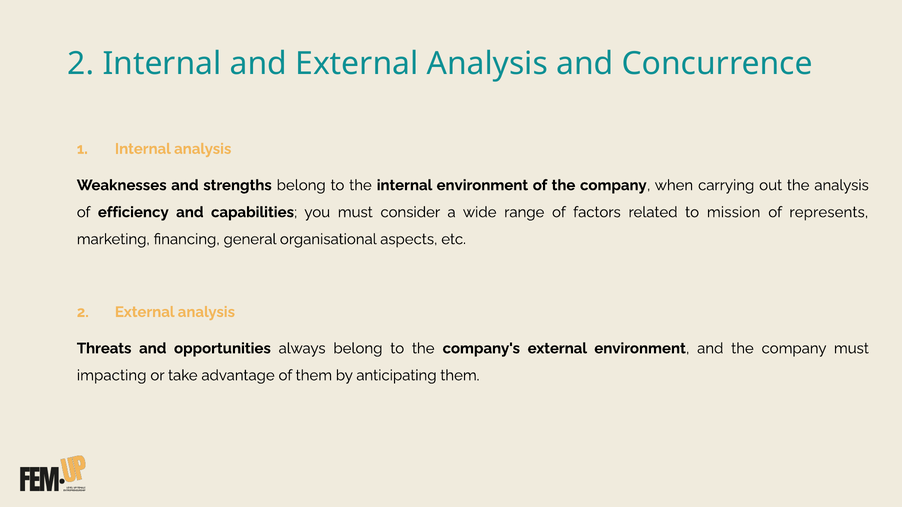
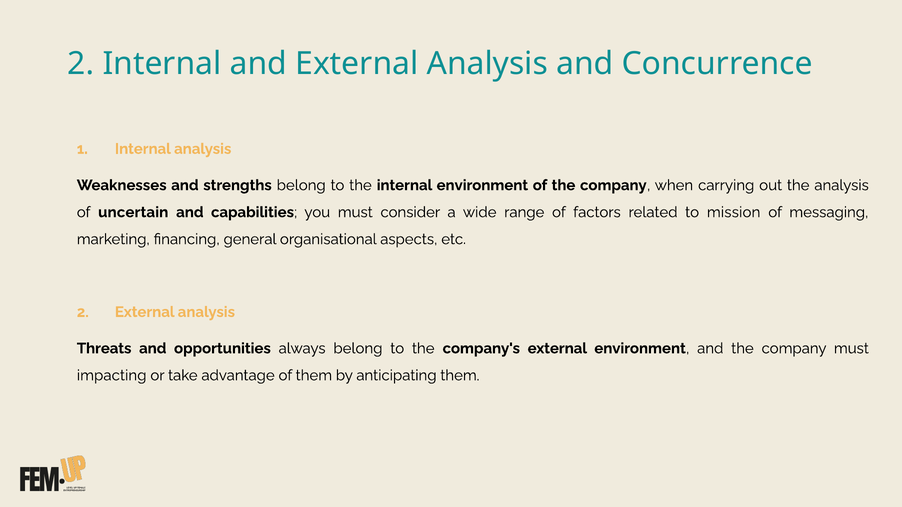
efficiency: efficiency -> uncertain
represents: represents -> messaging
